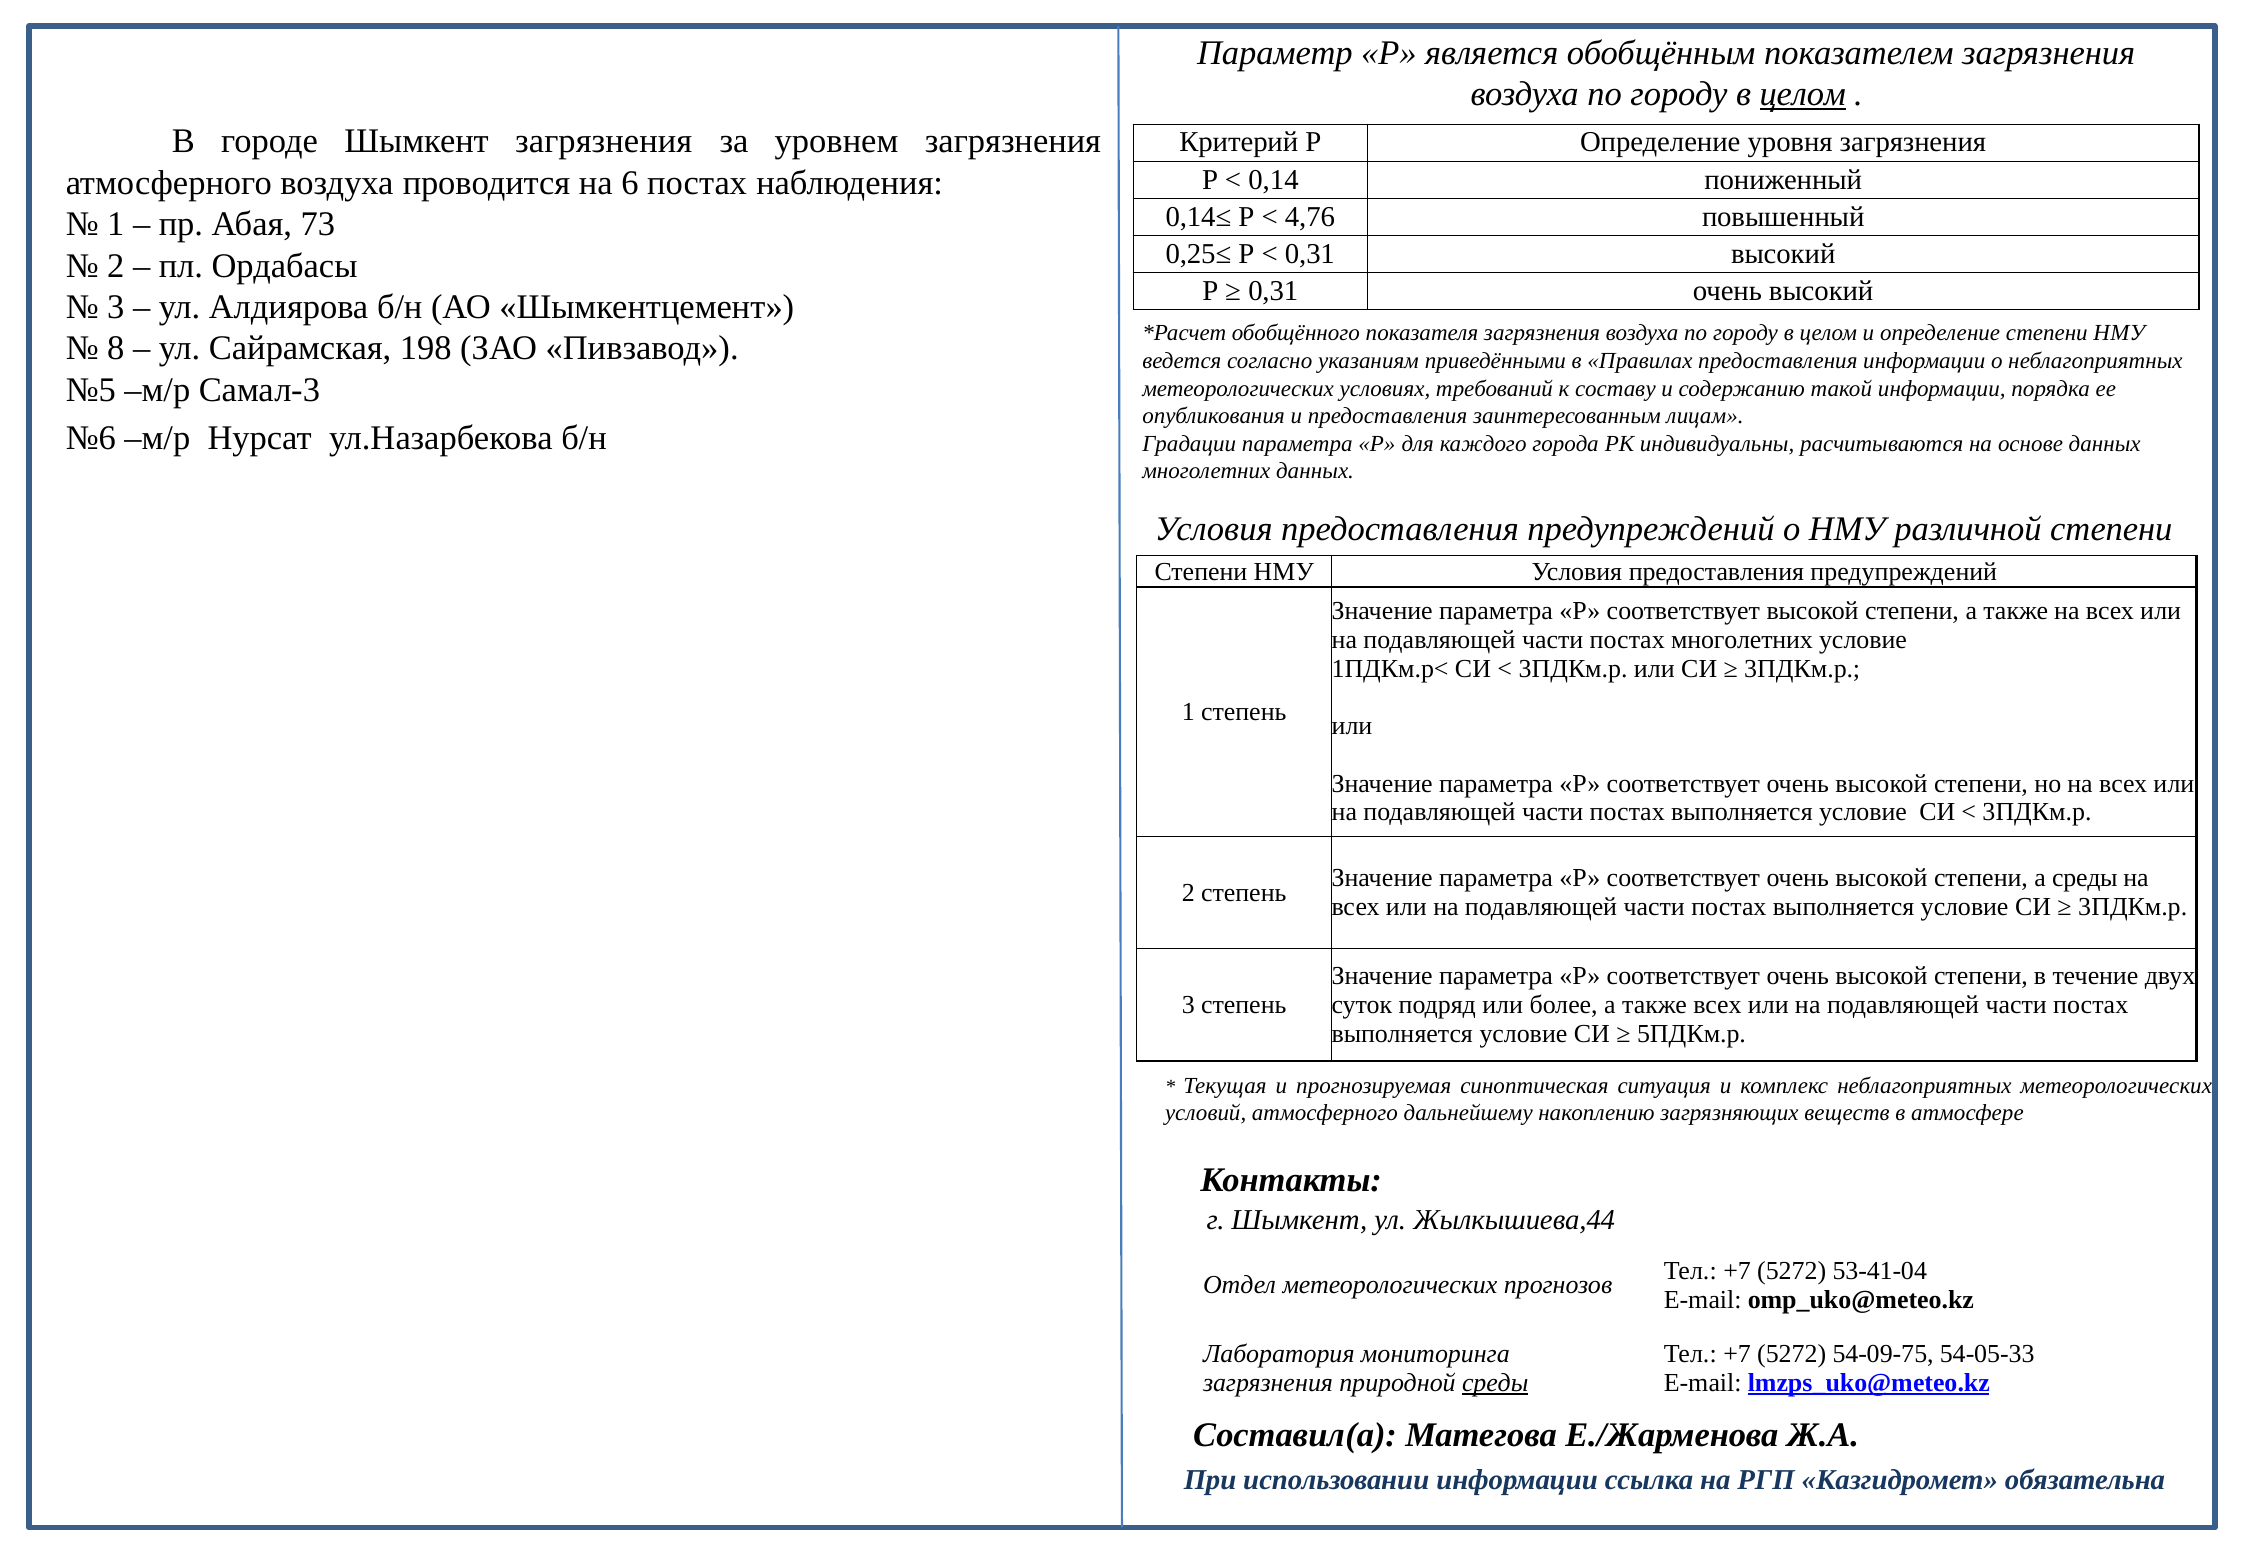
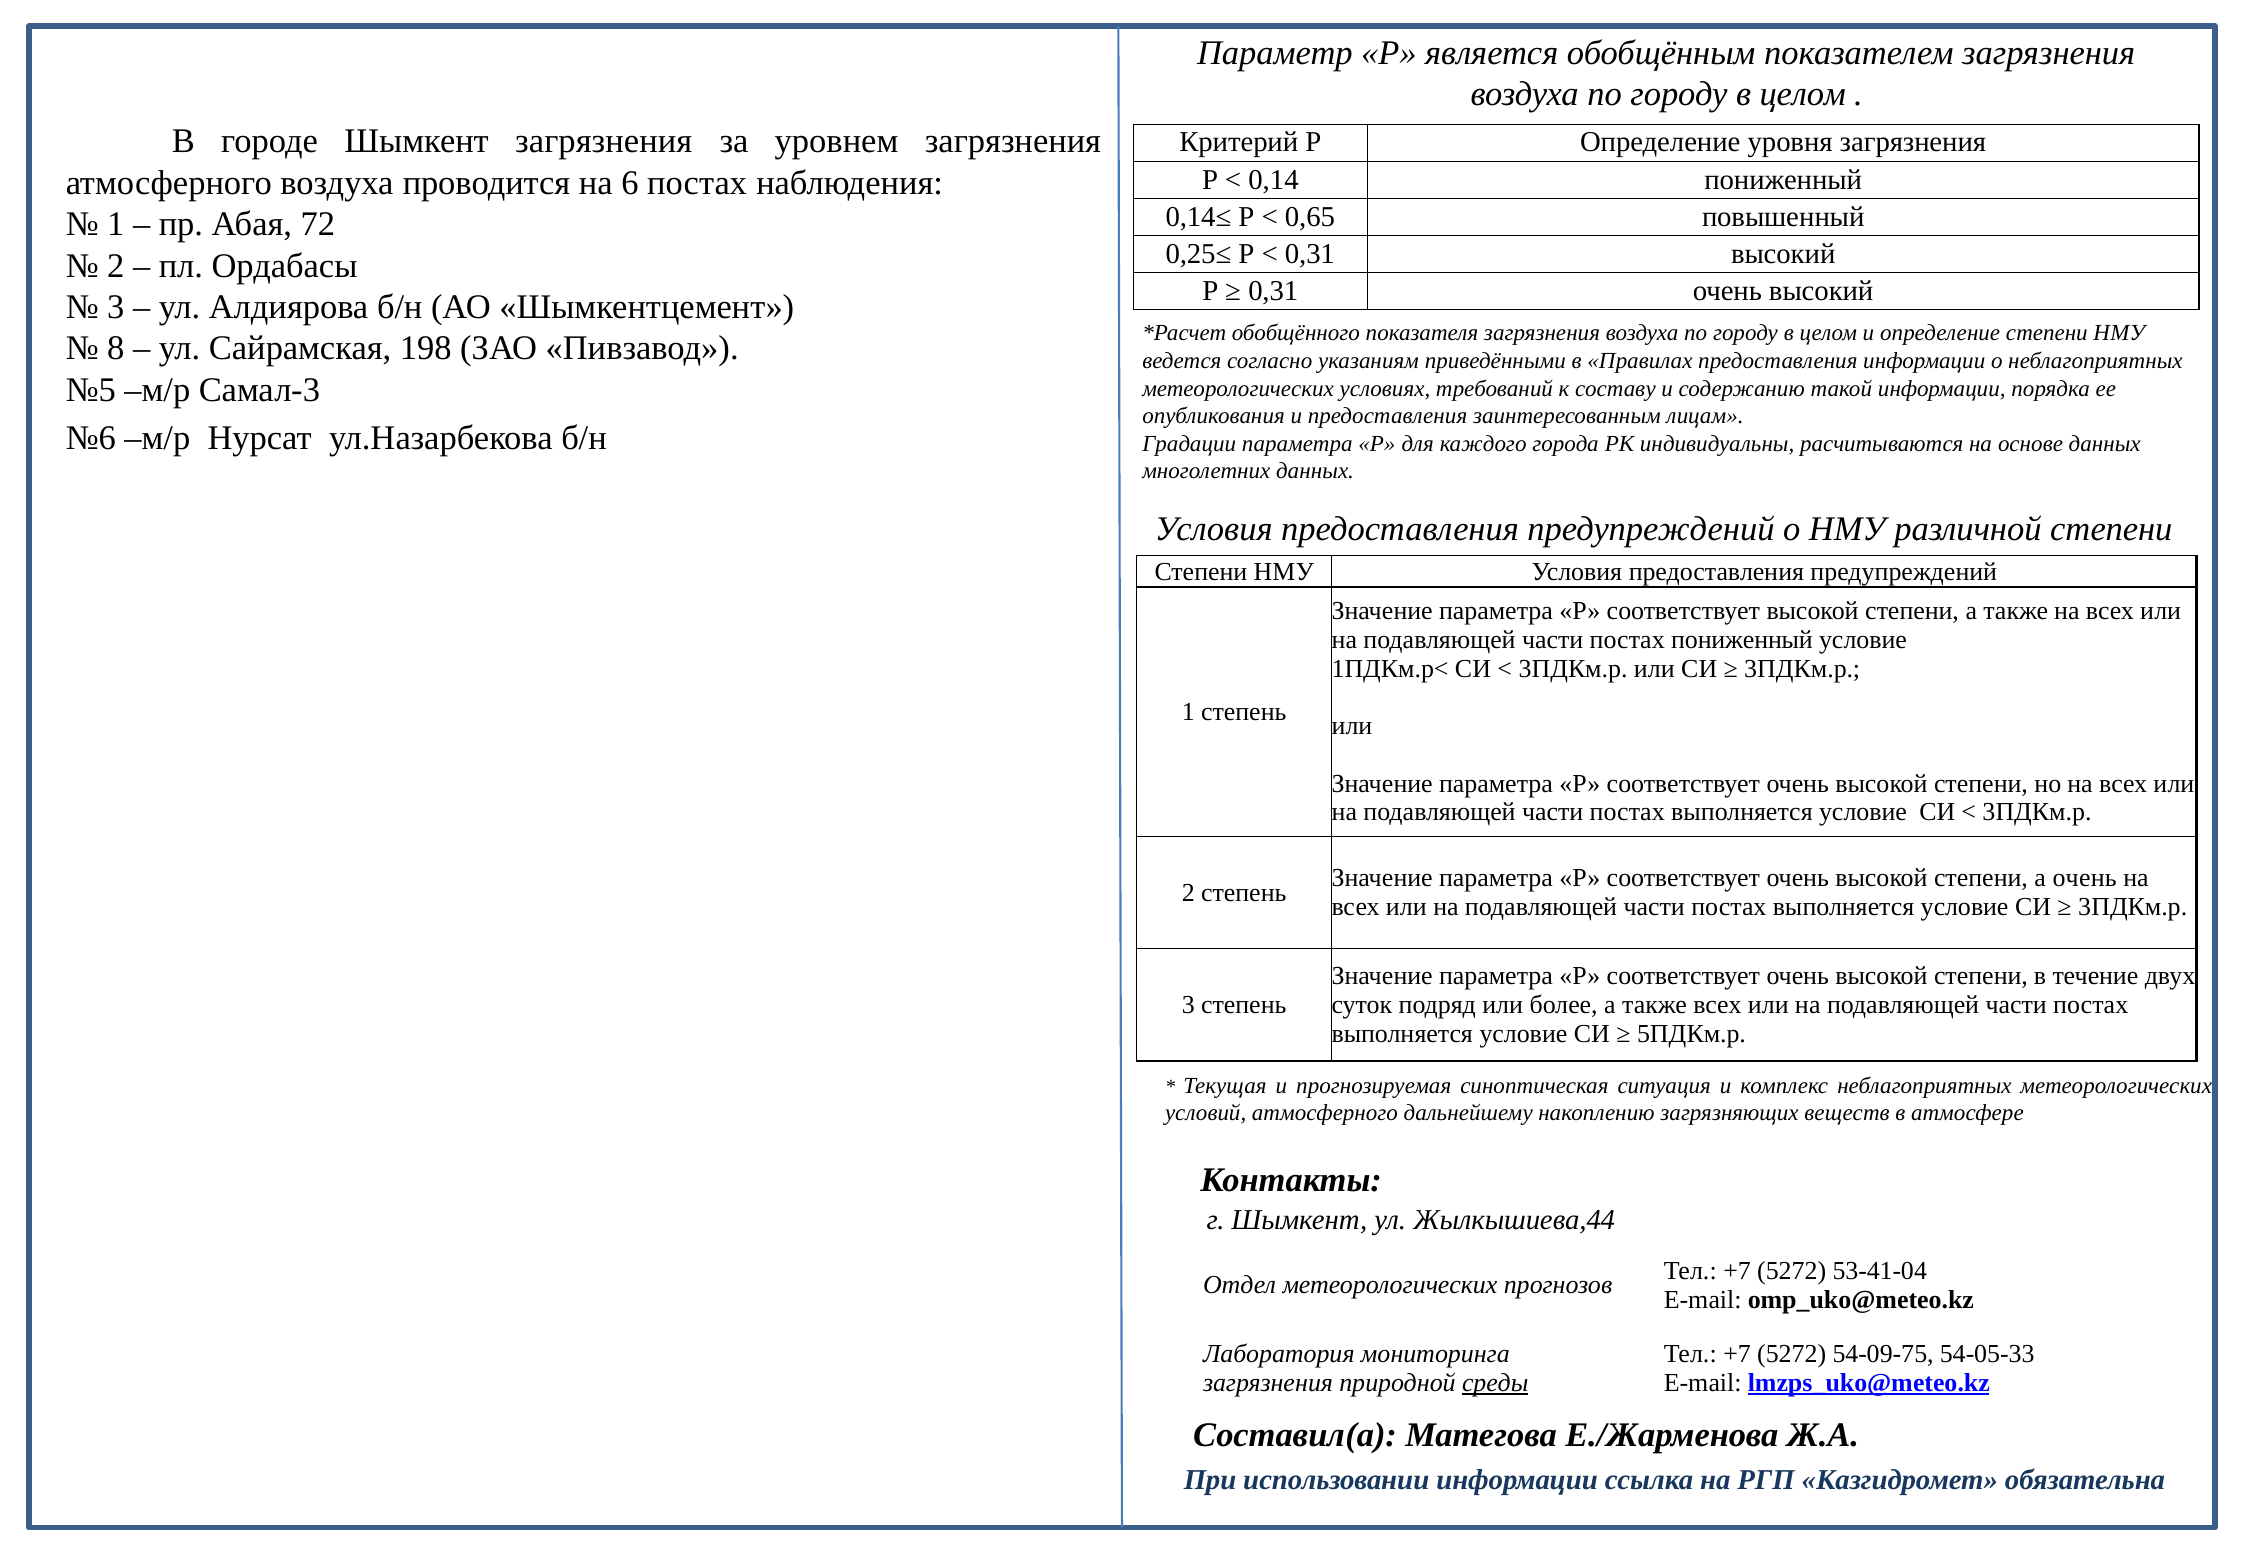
целом at (1803, 94) underline: present -> none
4,76: 4,76 -> 0,65
73: 73 -> 72
постах многолетних: многолетних -> пониженный
а среды: среды -> очень
